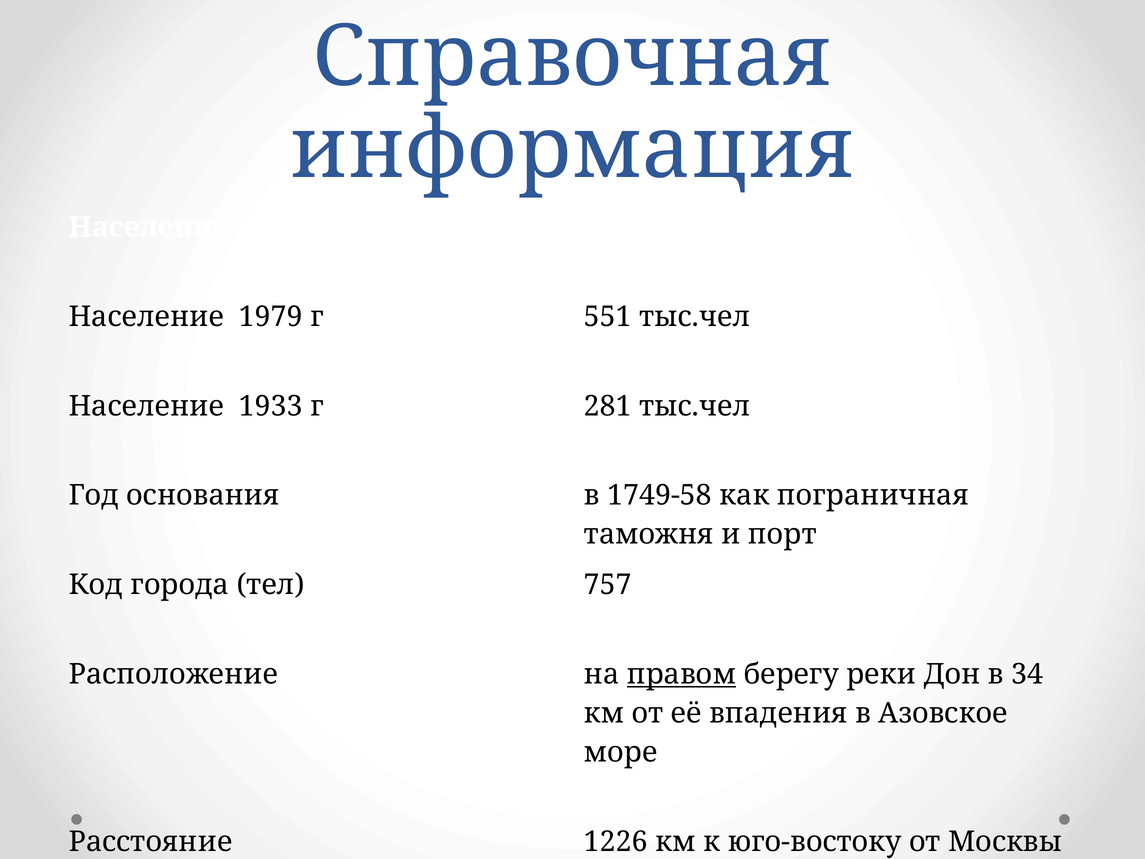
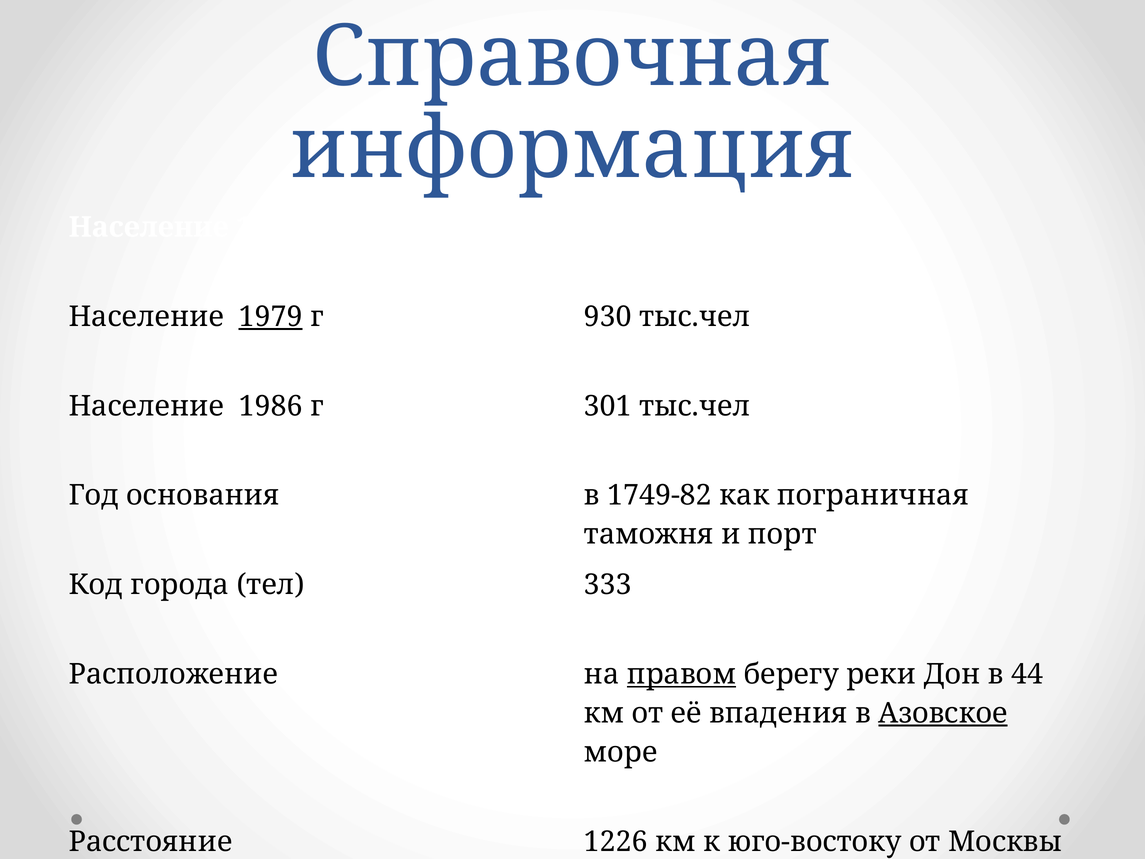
1979 underline: none -> present
551: 551 -> 930
1933: 1933 -> 1986
281: 281 -> 301
1749-58: 1749-58 -> 1749-82
757: 757 -> 333
34: 34 -> 44
Азовское underline: none -> present
